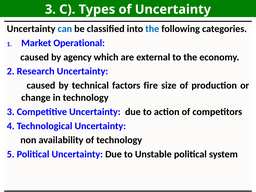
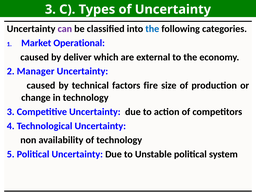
can colour: blue -> purple
agency: agency -> deliver
Research: Research -> Manager
